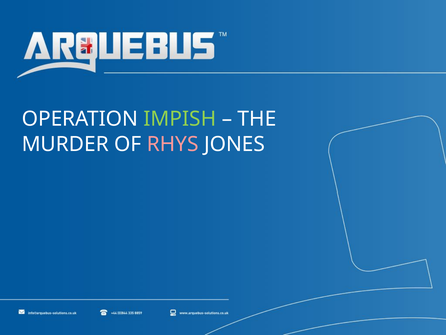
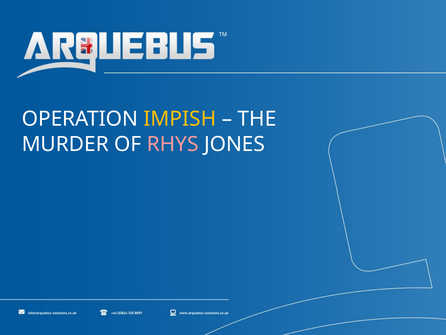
IMPISH colour: light green -> yellow
